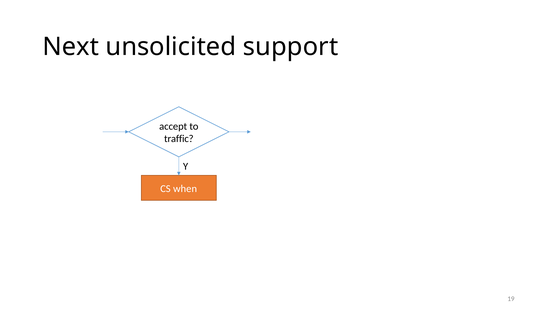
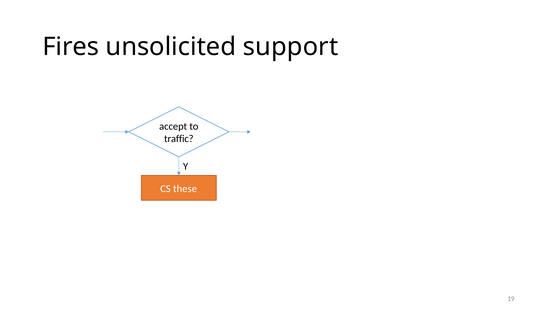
Next: Next -> Fires
when: when -> these
